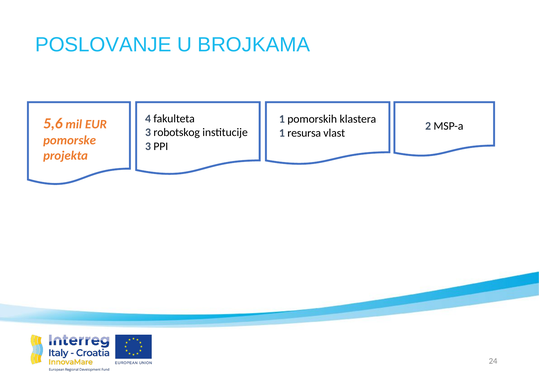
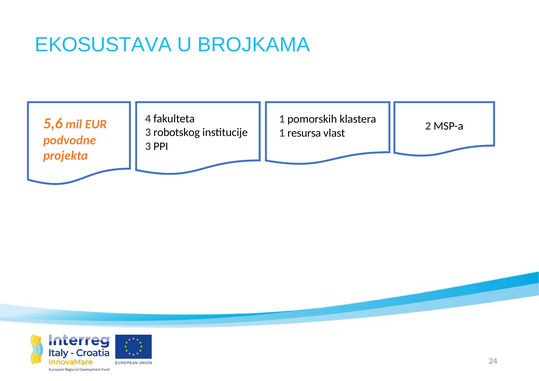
POSLOVANJE: POSLOVANJE -> EKOSUSTAVA
pomorske: pomorske -> podvodne
